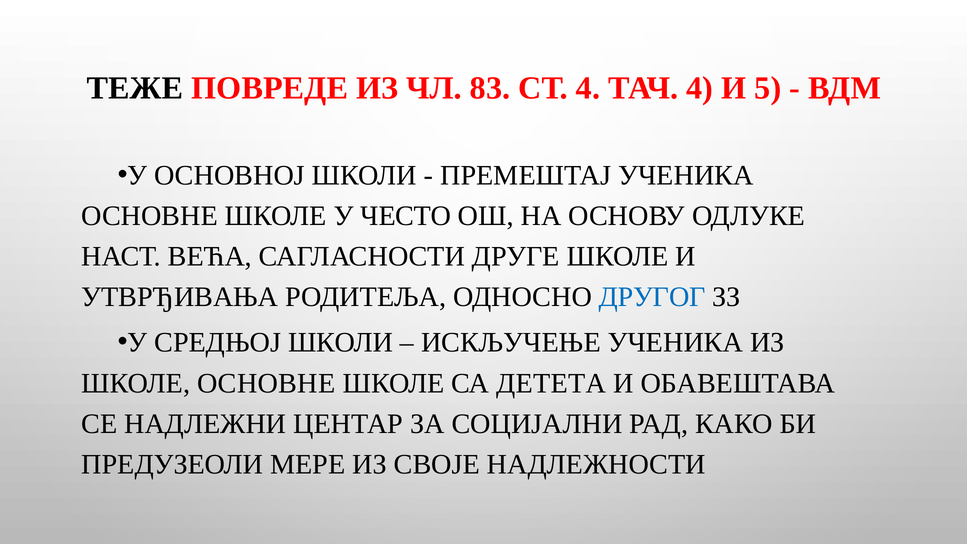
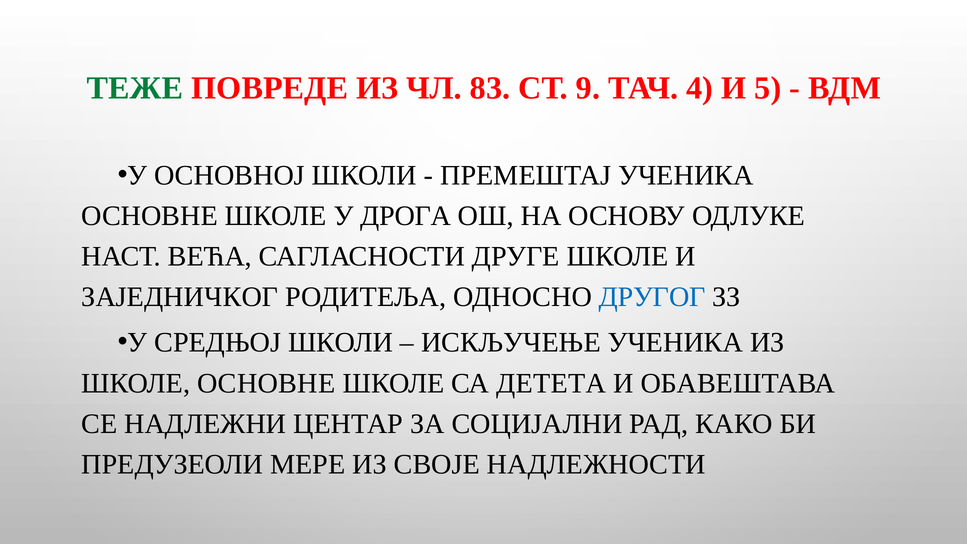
ТЕЖЕ colour: black -> green
СТ 4: 4 -> 9
ЧЕСТО: ЧЕСТО -> ДРОГА
УТВРЂИВАЊА: УТВРЂИВАЊА -> ЗАЈЕДНИЧКОГ
